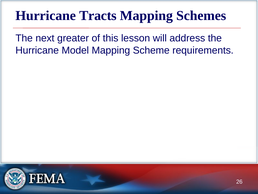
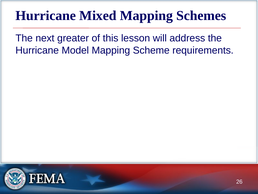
Tracts: Tracts -> Mixed
